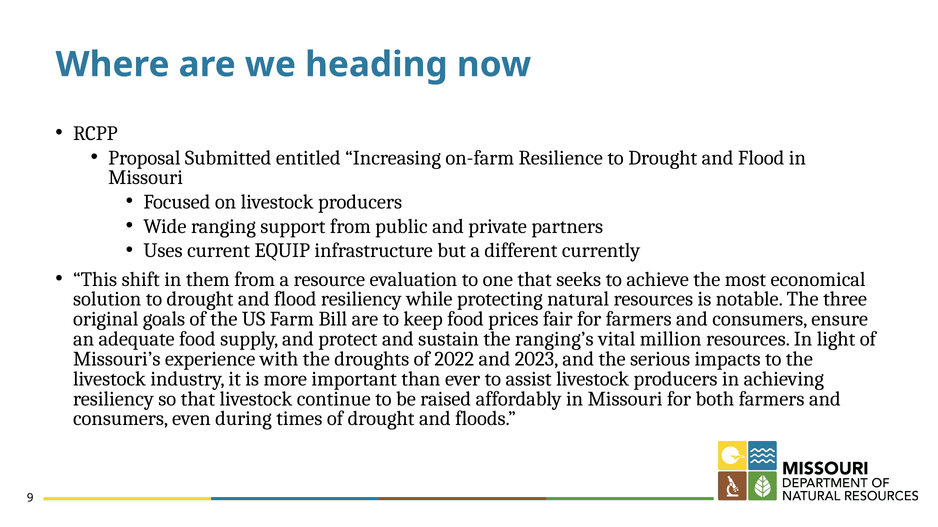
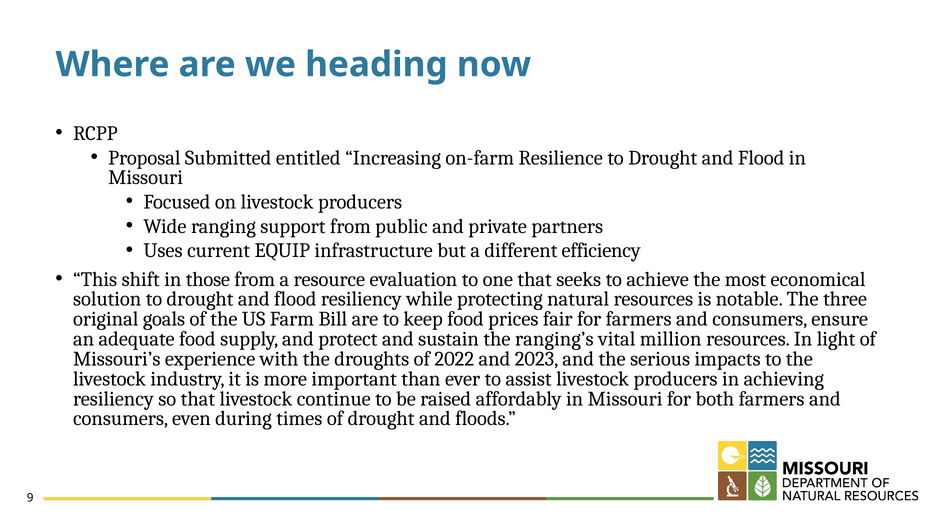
currently: currently -> efficiency
them: them -> those
